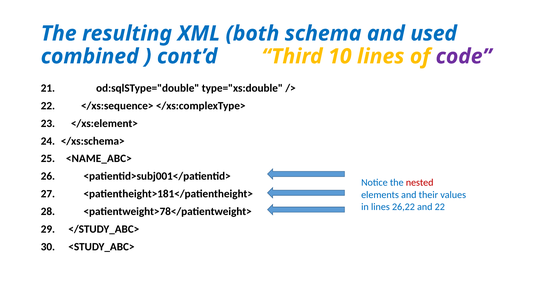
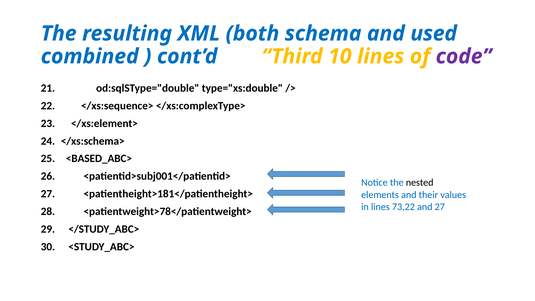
<NAME_ABC>: <NAME_ABC> -> <BASED_ABC>
nested colour: red -> black
26,22: 26,22 -> 73,22
and 22: 22 -> 27
